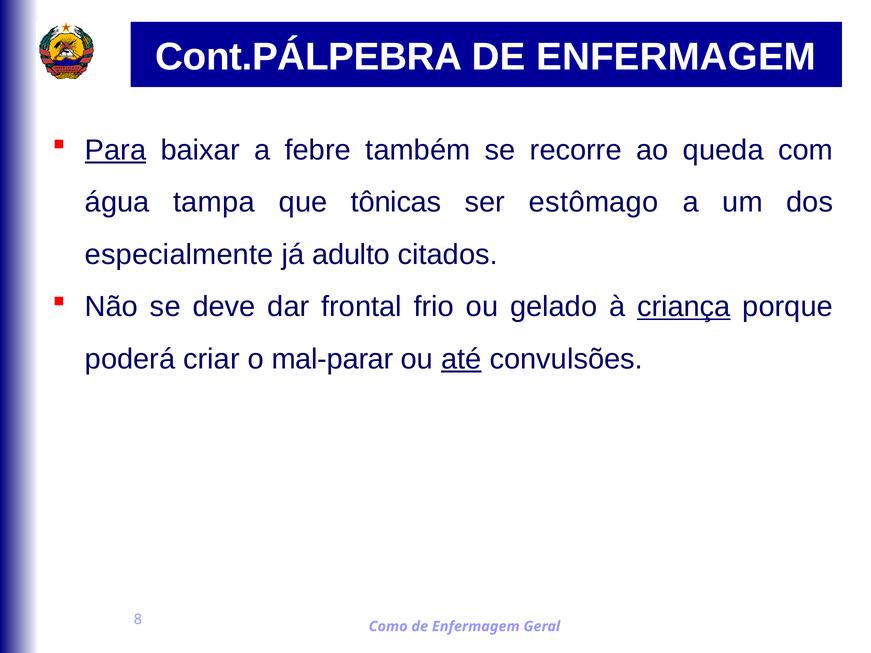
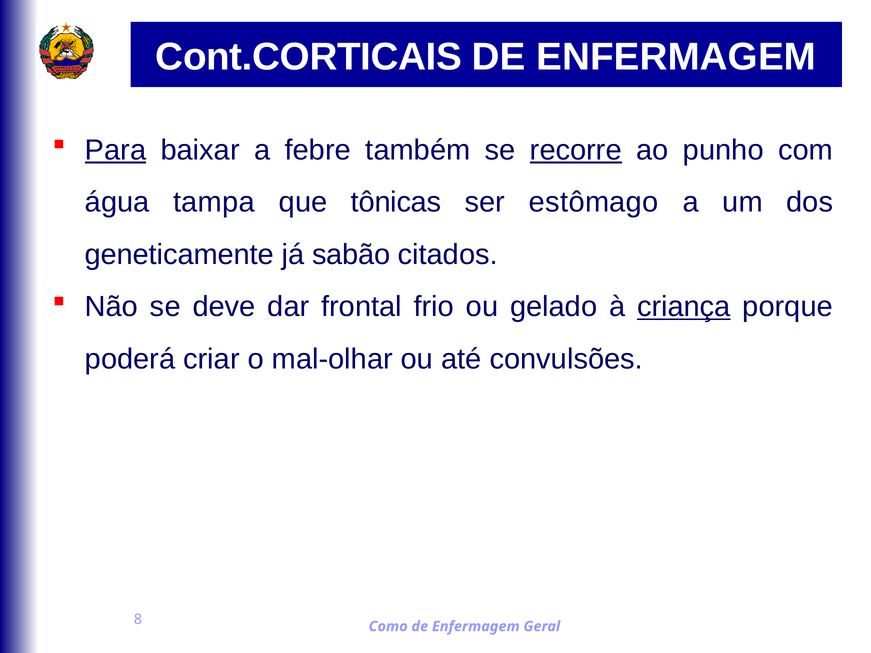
Cont.PÁLPEBRA: Cont.PÁLPEBRA -> Cont.CORTICAIS
recorre underline: none -> present
queda: queda -> punho
especialmente: especialmente -> geneticamente
adulto: adulto -> sabão
mal-parar: mal-parar -> mal-olhar
até underline: present -> none
